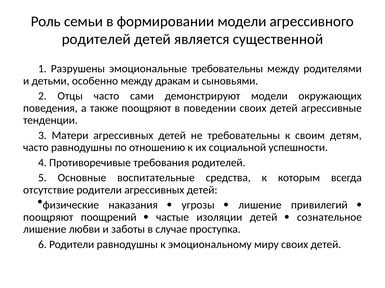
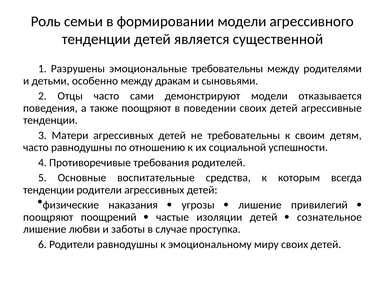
родителей at (96, 39): родителей -> тенденции
окружающих: окружающих -> отказывается
отсутствие at (49, 190): отсутствие -> тенденции
